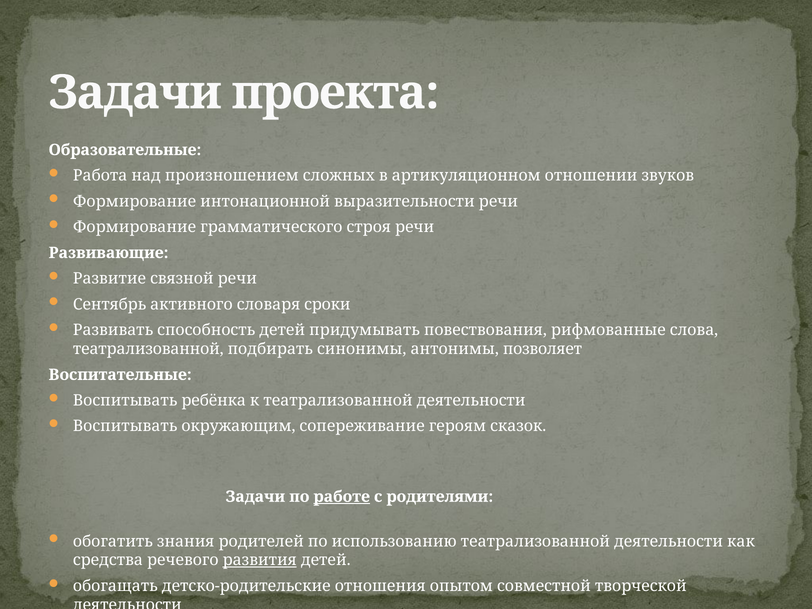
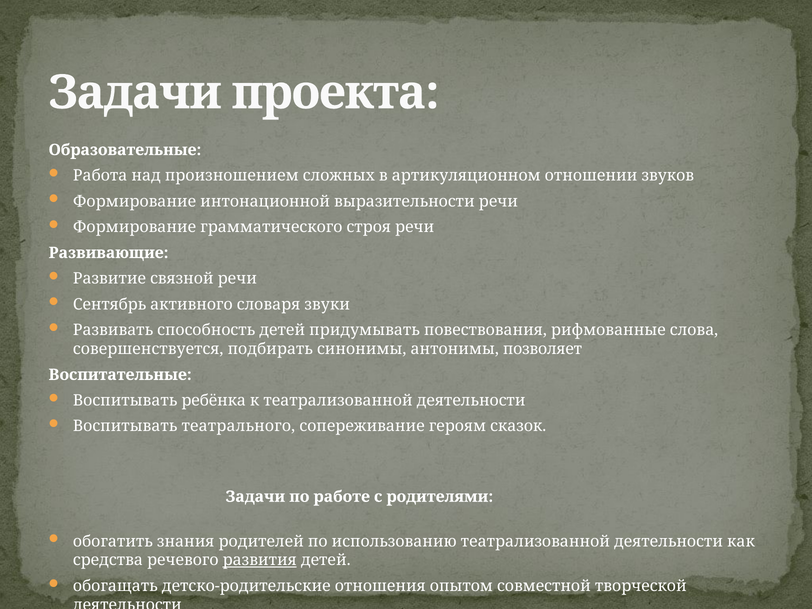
сроки: сроки -> звуки
театрализованной at (148, 349): театрализованной -> совершенствуется
окружающим: окружающим -> театрального
работе underline: present -> none
